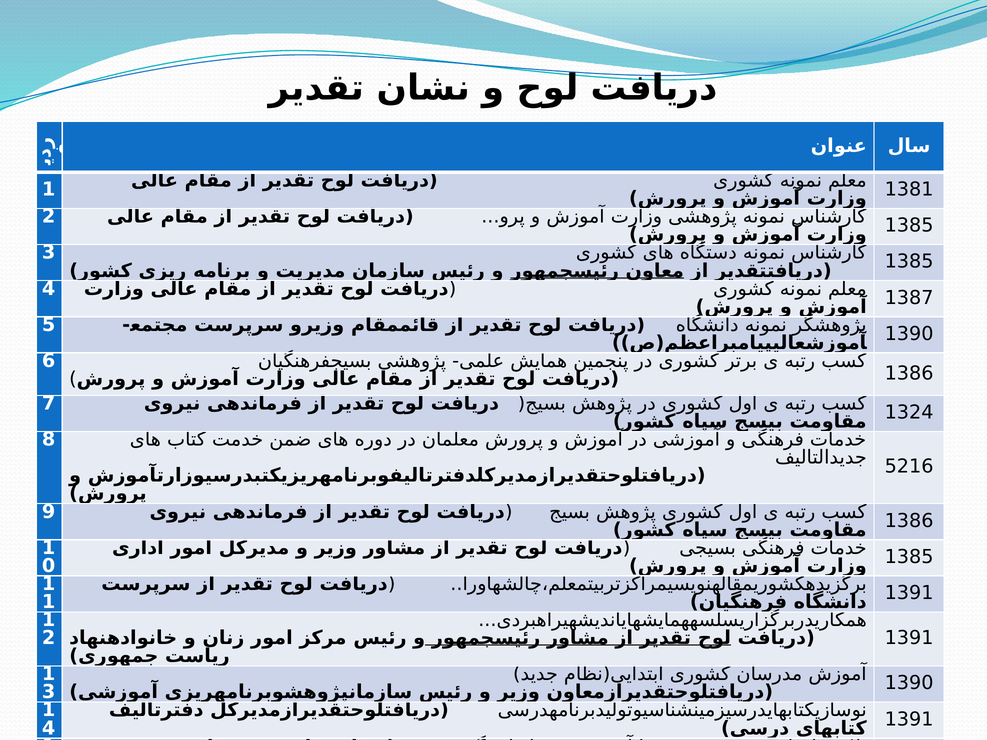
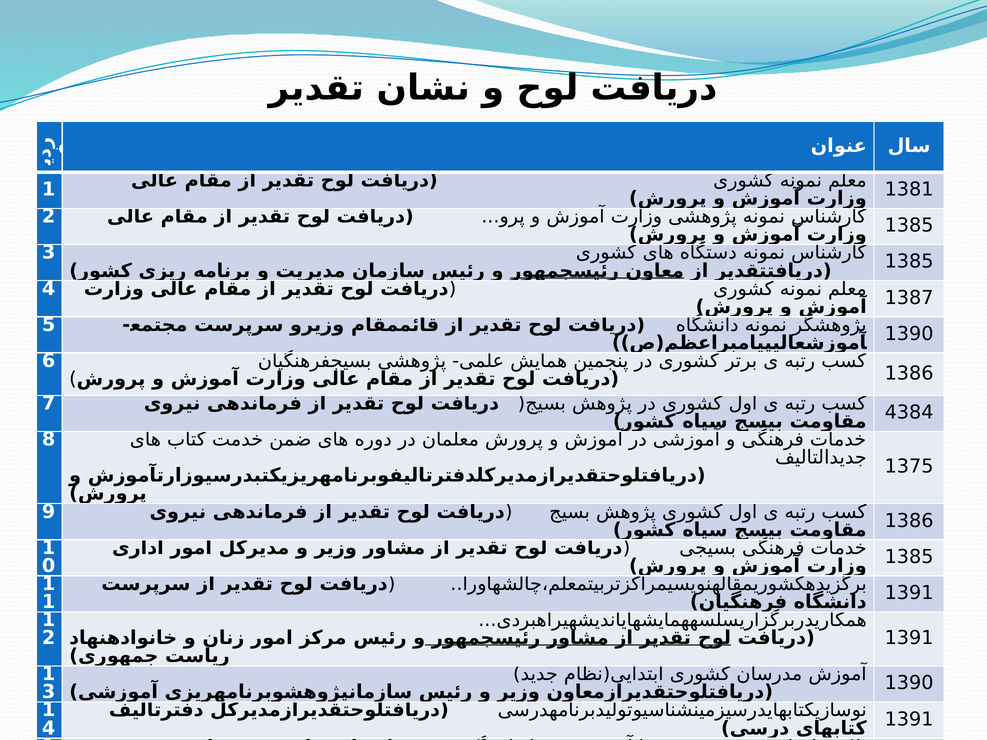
1324: 1324 -> 4384
5216: 5216 -> 1375
